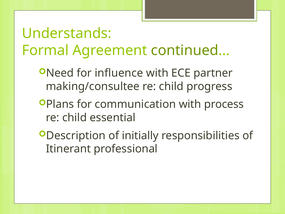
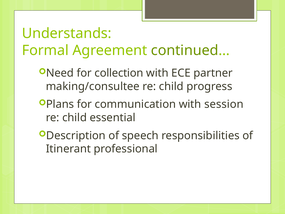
influence: influence -> collection
process: process -> session
initially: initially -> speech
